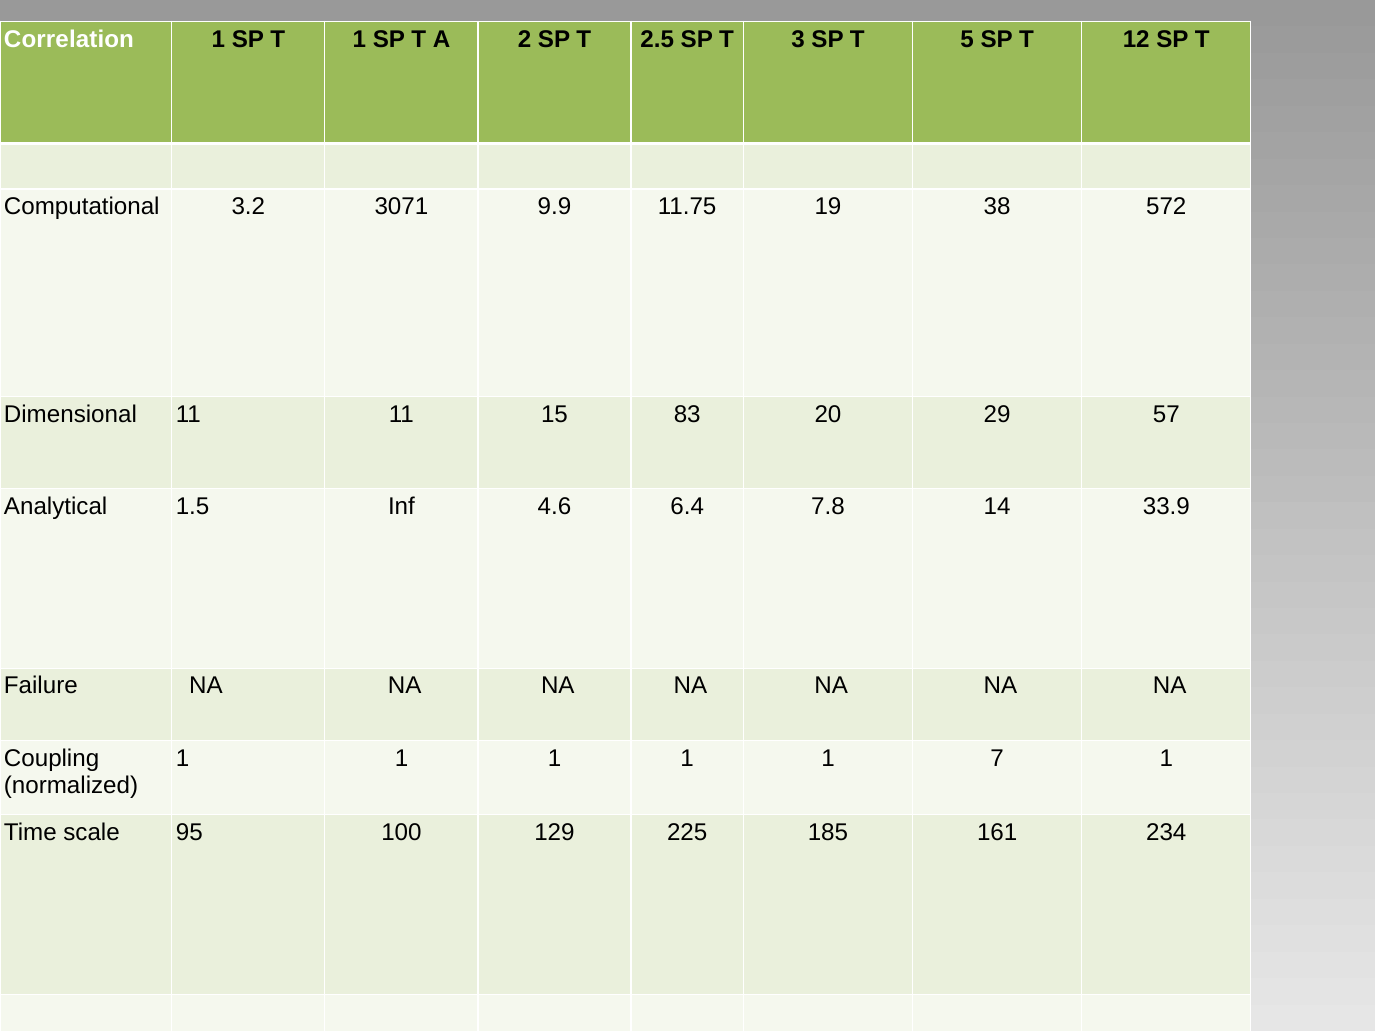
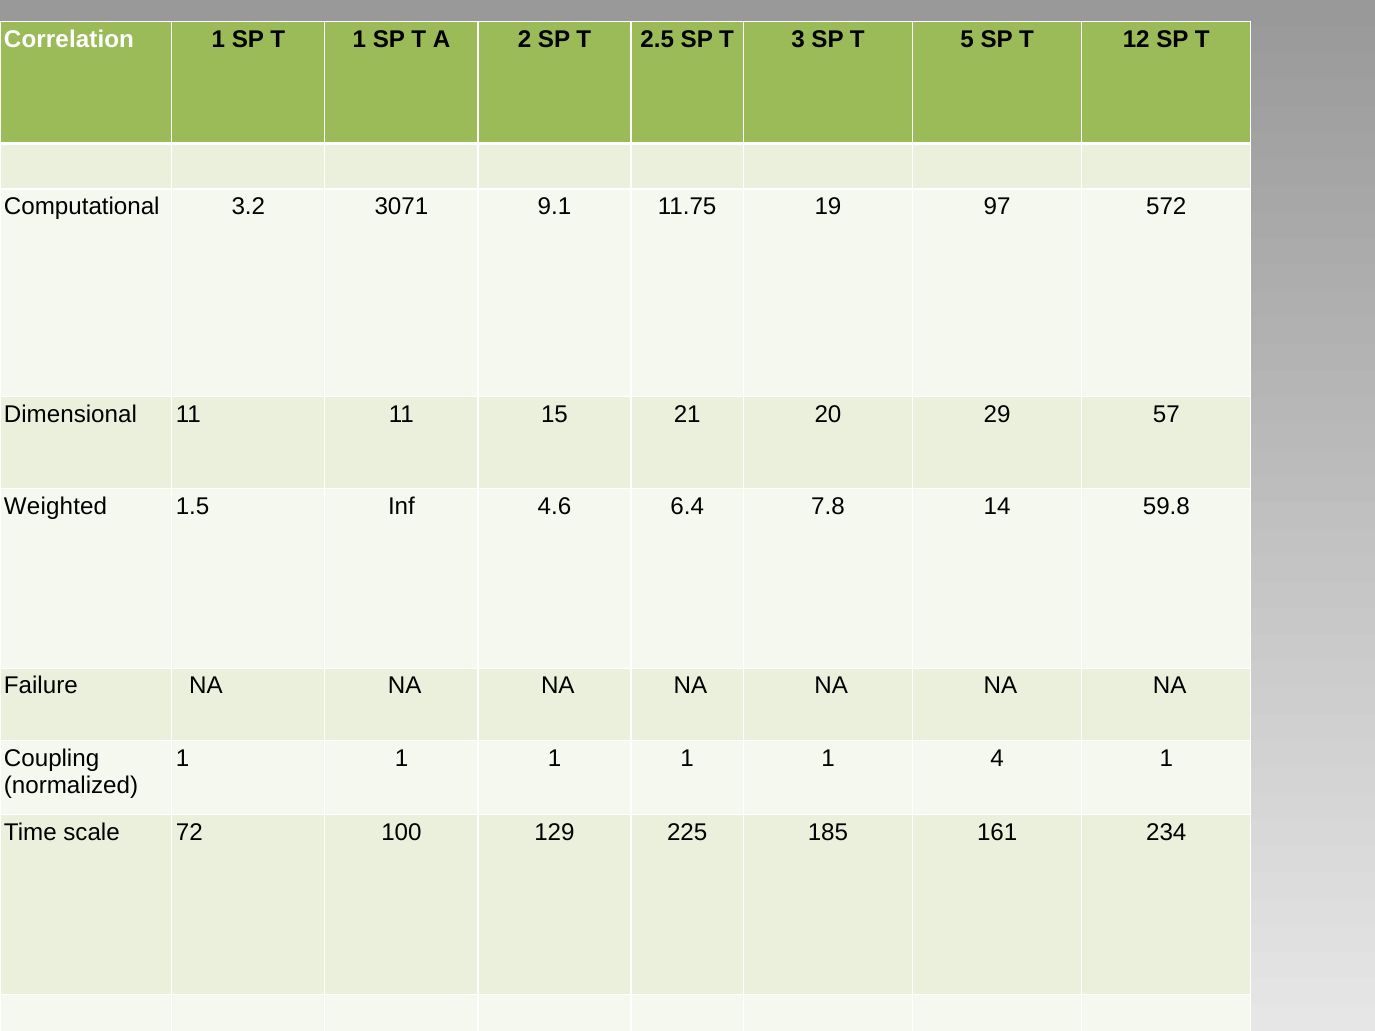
9.9: 9.9 -> 9.1
38: 38 -> 97
83: 83 -> 21
Analytical: Analytical -> Weighted
33.9: 33.9 -> 59.8
7: 7 -> 4
95: 95 -> 72
